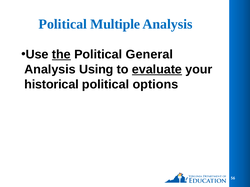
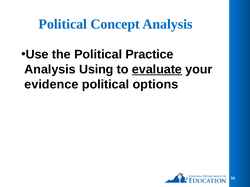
Multiple: Multiple -> Concept
the underline: present -> none
General: General -> Practice
historical: historical -> evidence
